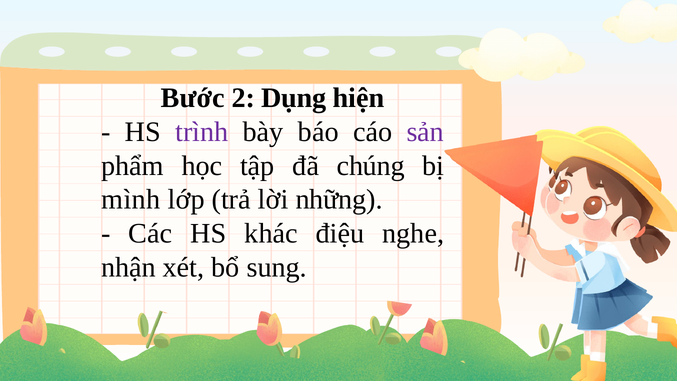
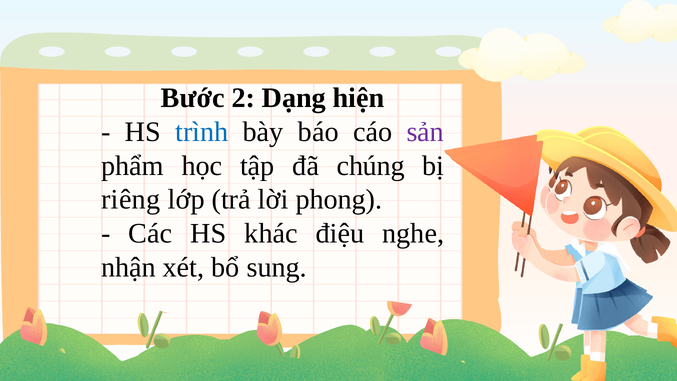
Dụng: Dụng -> Dạng
trình colour: purple -> blue
mình: mình -> riêng
những: những -> phong
